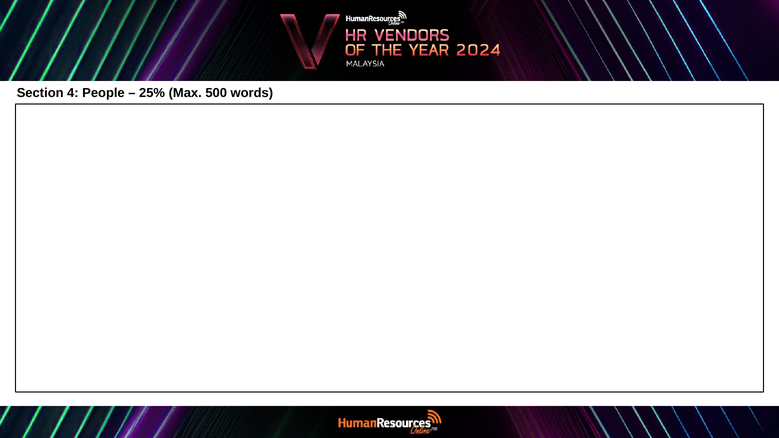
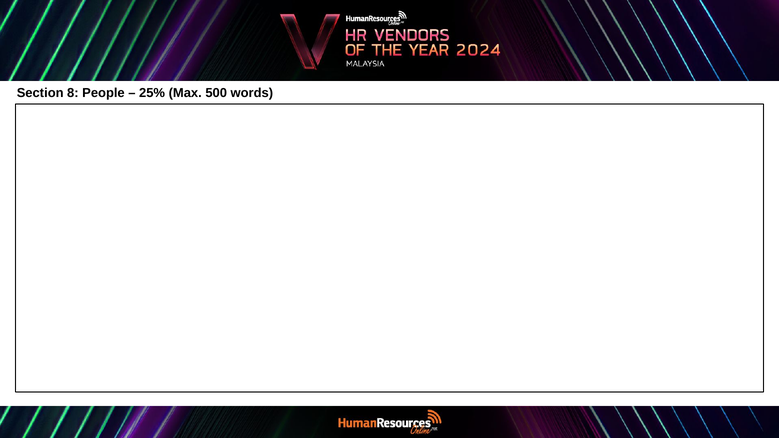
4: 4 -> 8
